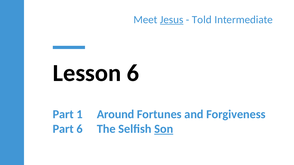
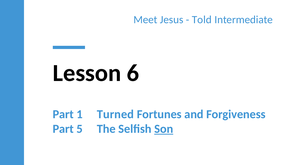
Jesus underline: present -> none
Around: Around -> Turned
Part 6: 6 -> 5
